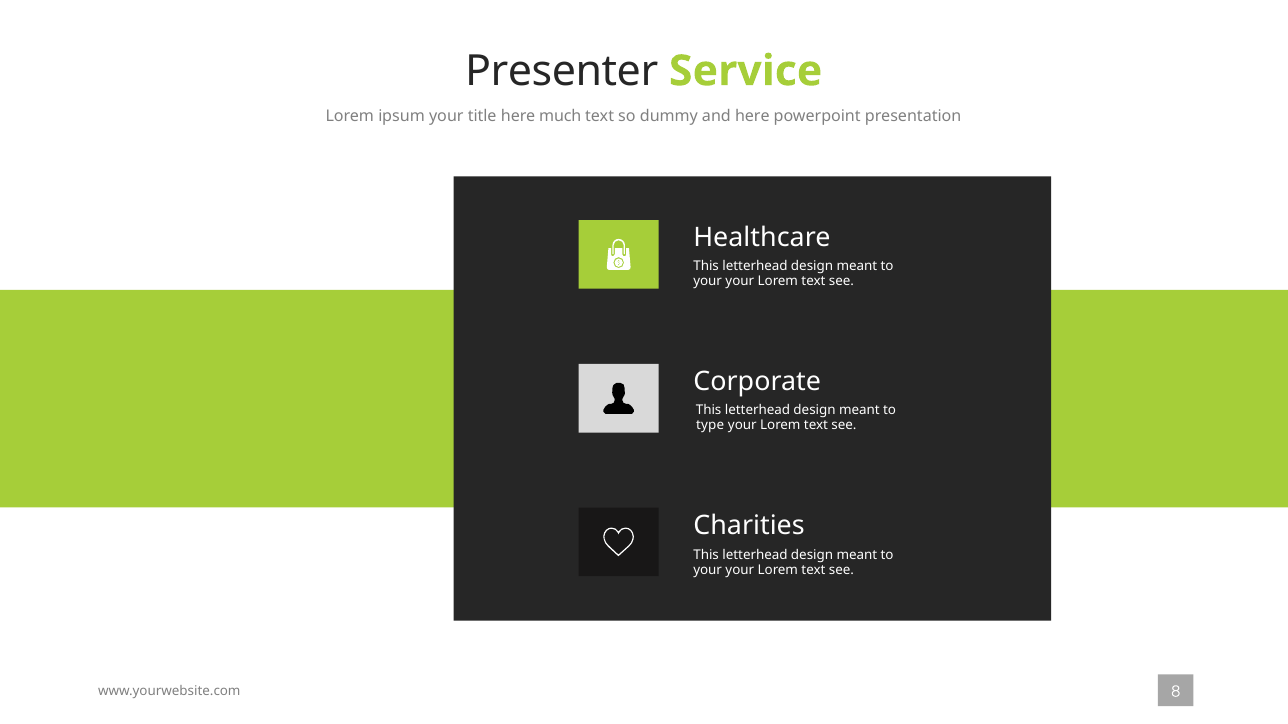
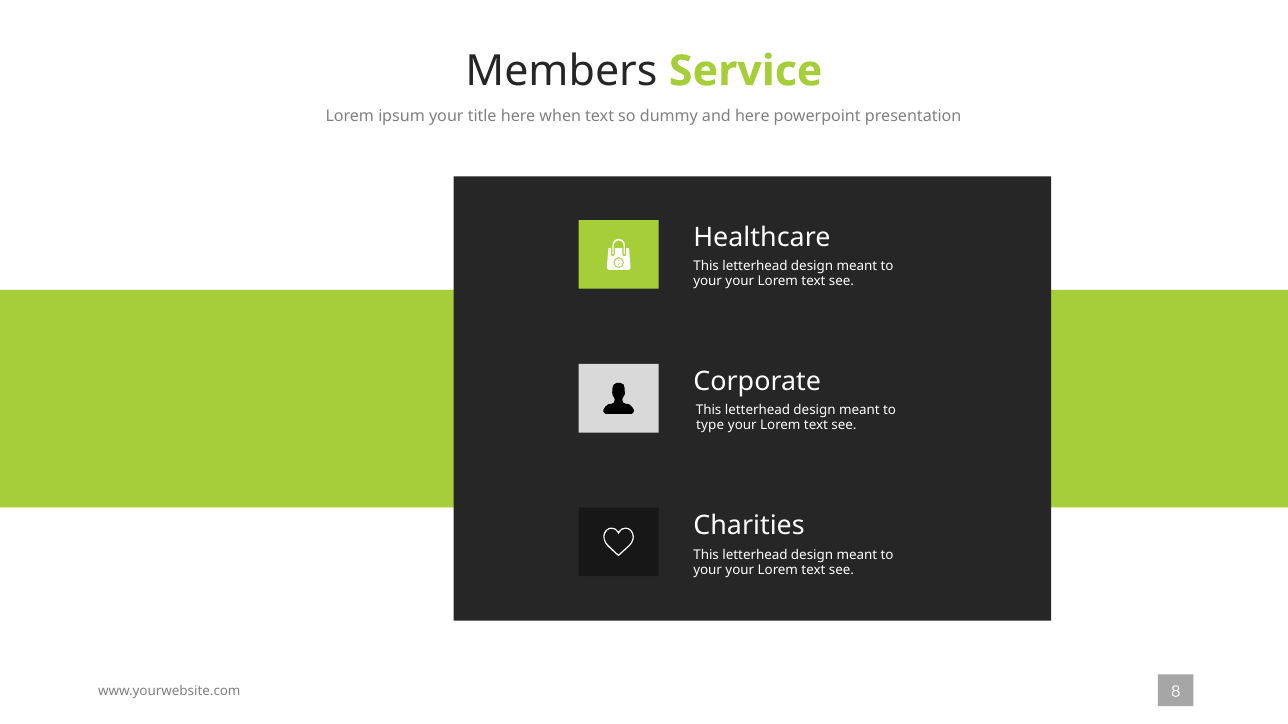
Presenter: Presenter -> Members
much: much -> when
